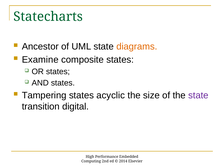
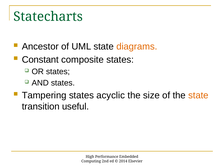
Examine: Examine -> Constant
state at (198, 95) colour: purple -> orange
digital: digital -> useful
